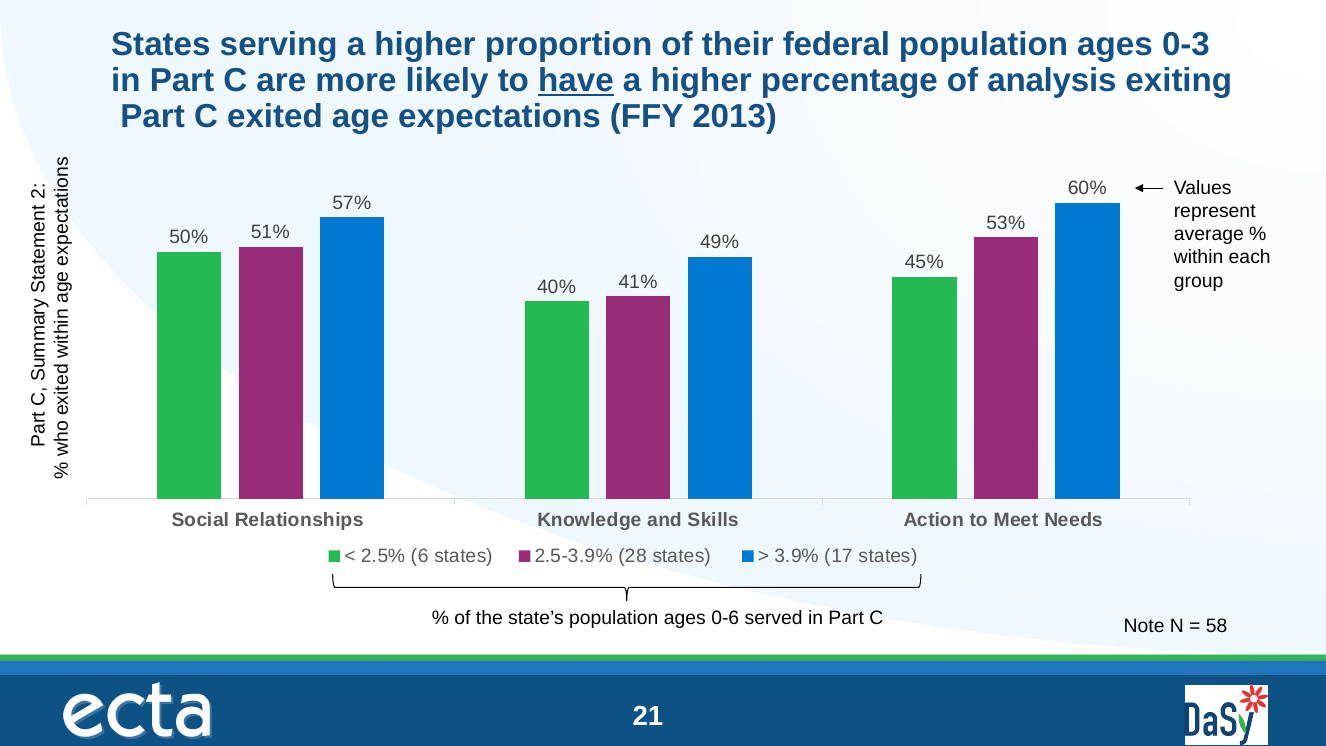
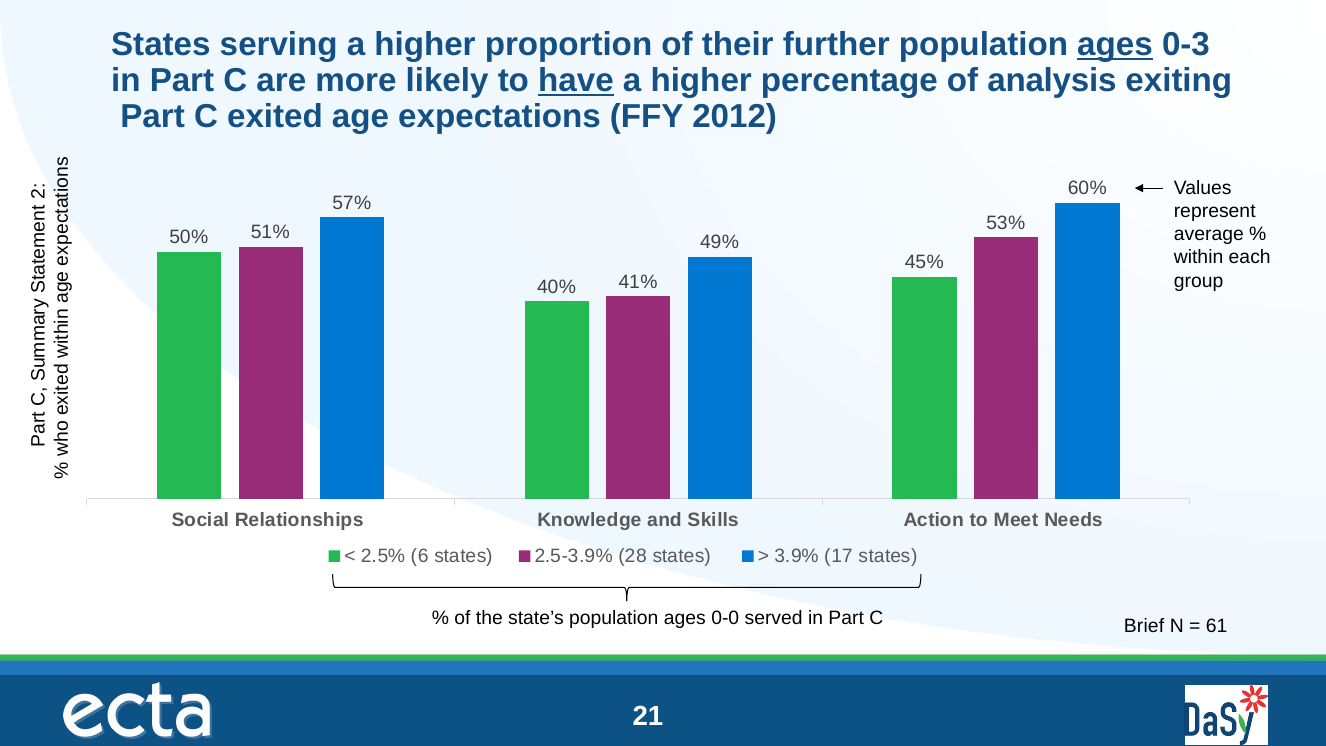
federal: federal -> further
ages at (1115, 45) underline: none -> present
2013: 2013 -> 2012
0-6: 0-6 -> 0-0
Note: Note -> Brief
58: 58 -> 61
